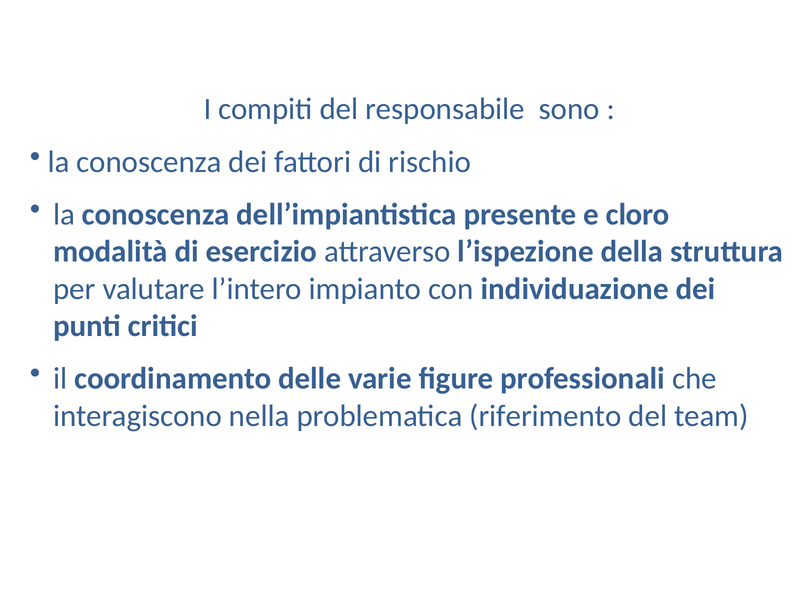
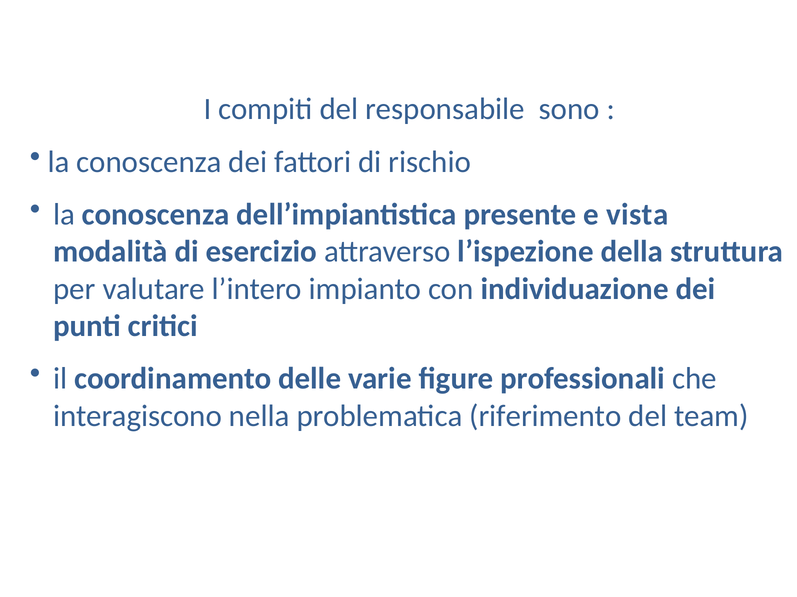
cloro: cloro -> vista
